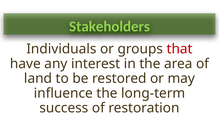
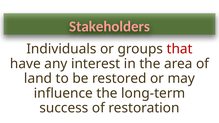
Stakeholders colour: light green -> pink
